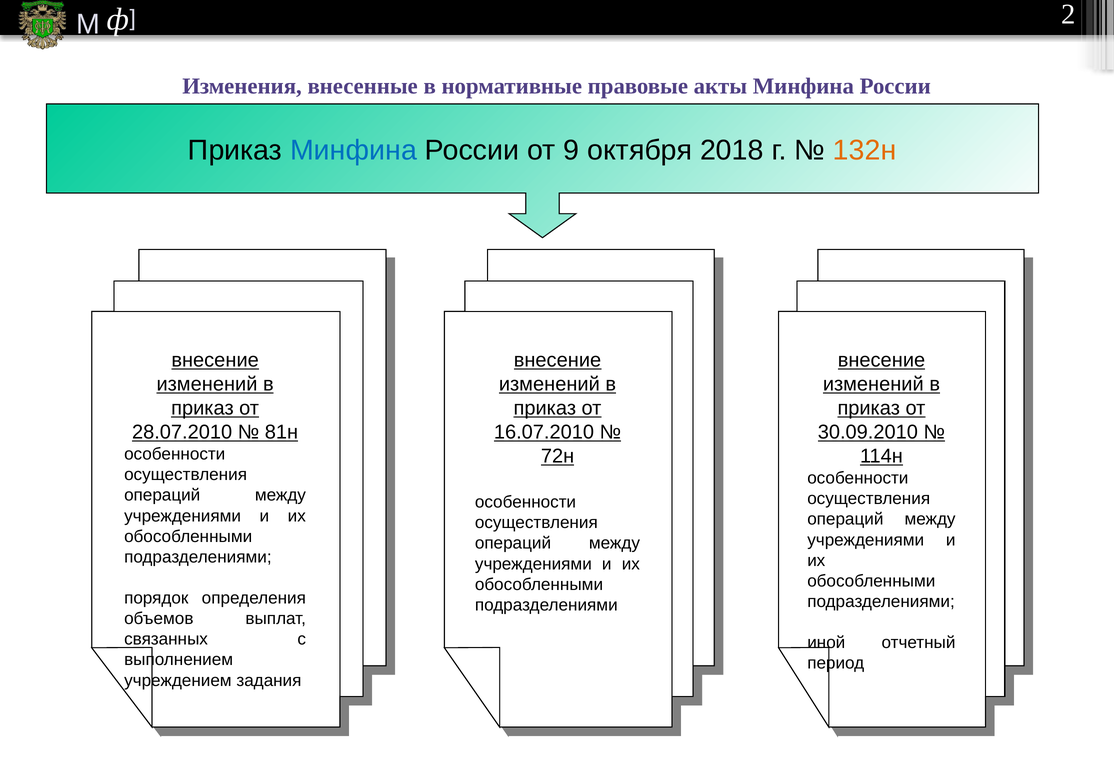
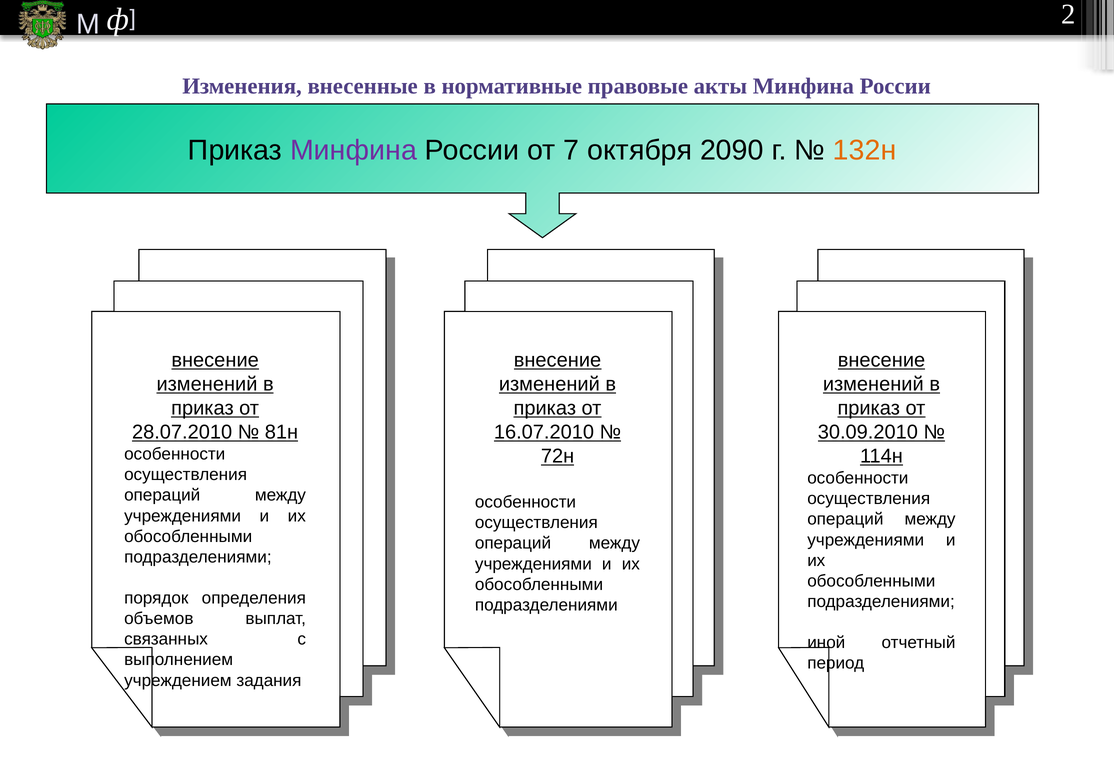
Минфина at (353, 150) colour: blue -> purple
9: 9 -> 7
2018: 2018 -> 2090
